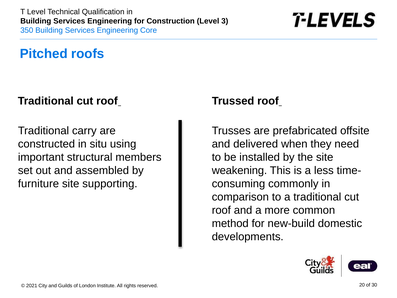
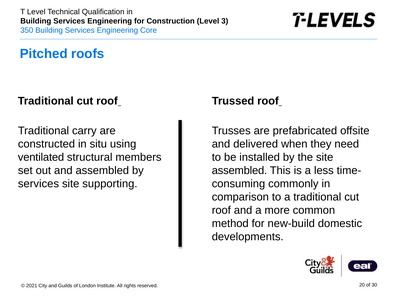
important: important -> ventilated
weakening at (239, 170): weakening -> assembled
furniture at (38, 183): furniture -> services
